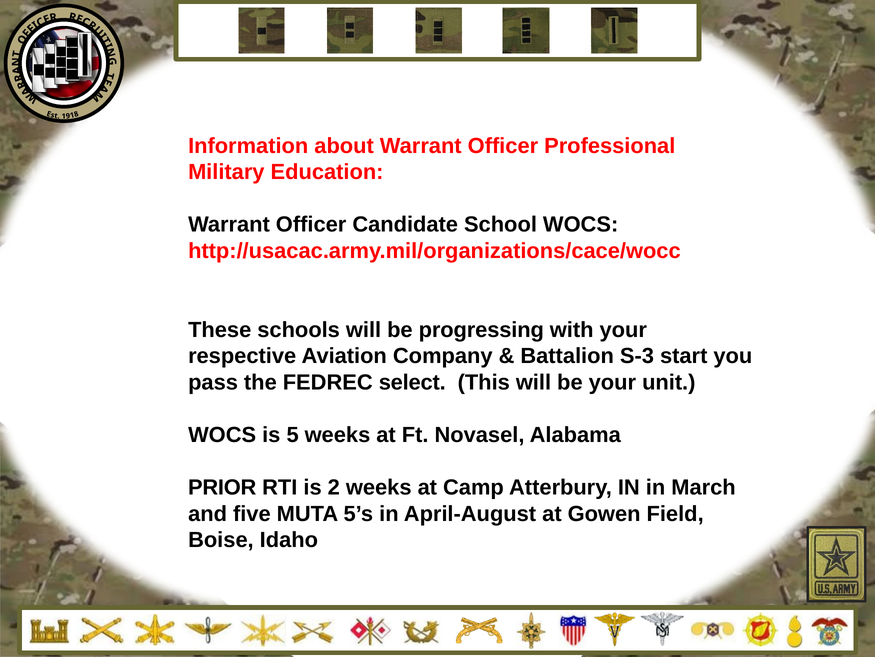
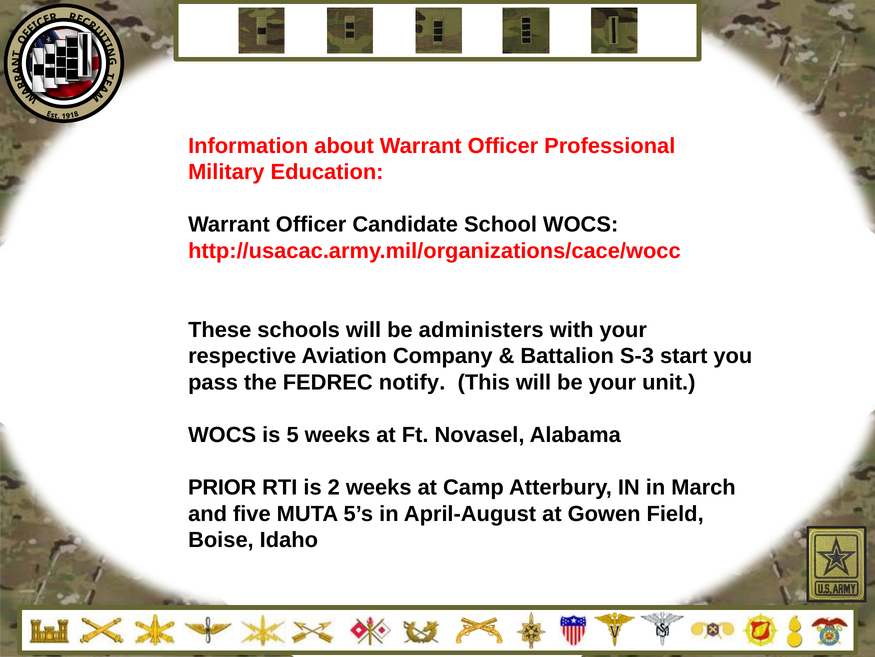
progressing: progressing -> administers
select: select -> notify
